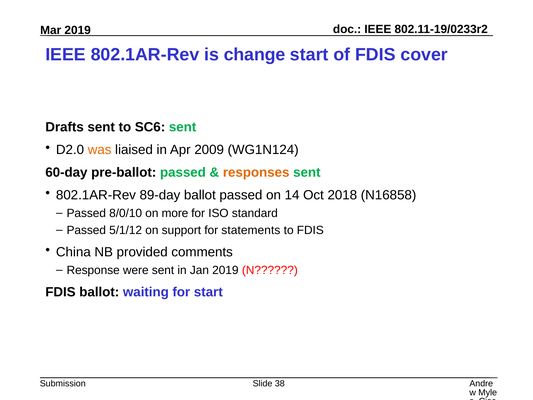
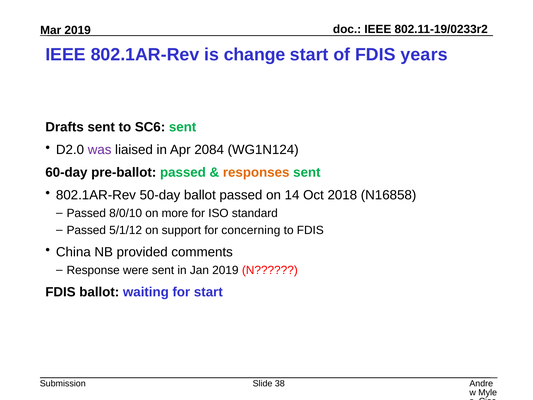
cover: cover -> years
was colour: orange -> purple
2009: 2009 -> 2084
89-day: 89-day -> 50-day
statements: statements -> concerning
